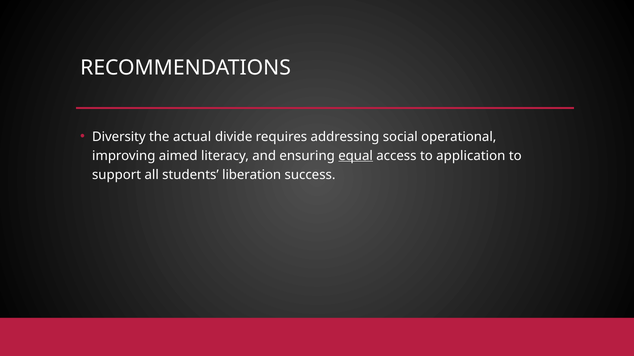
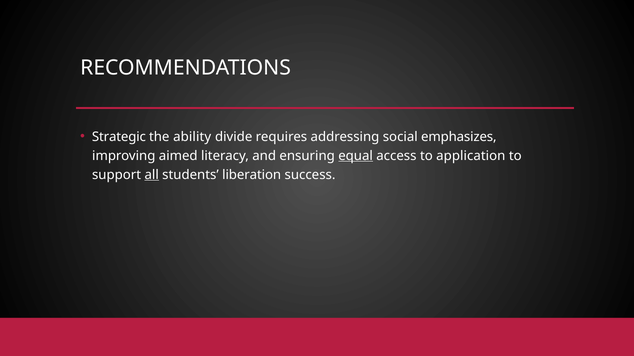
Diversity: Diversity -> Strategic
actual: actual -> ability
operational: operational -> emphasizes
all underline: none -> present
